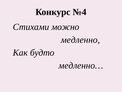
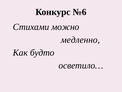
№4: №4 -> №6
медленно…: медленно… -> осветило…
